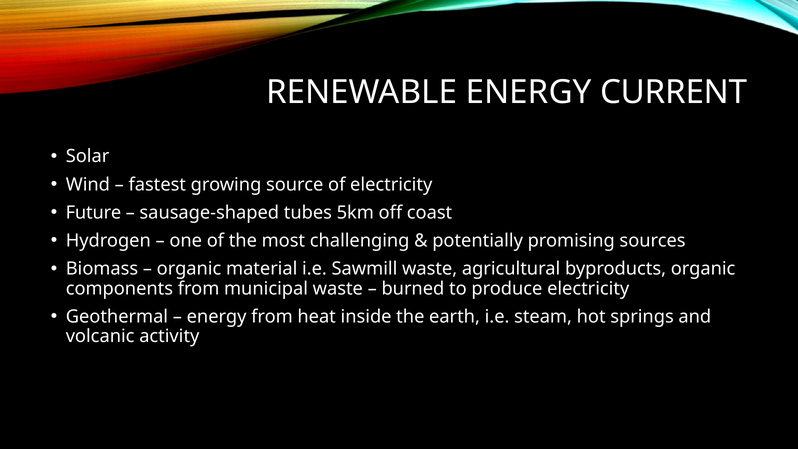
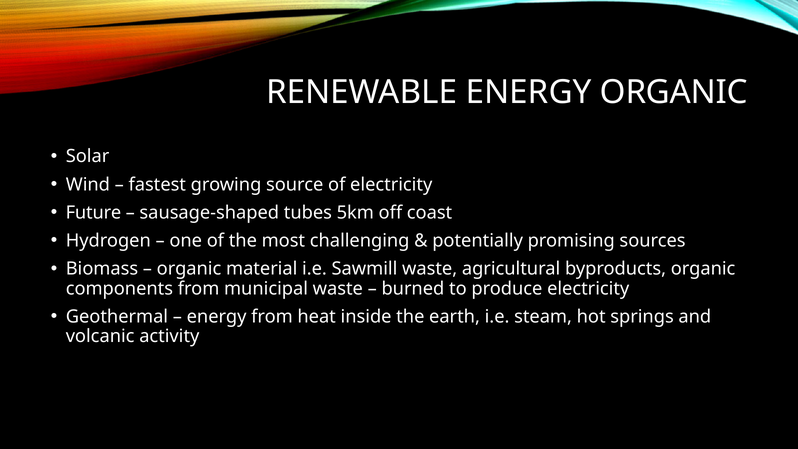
ENERGY CURRENT: CURRENT -> ORGANIC
